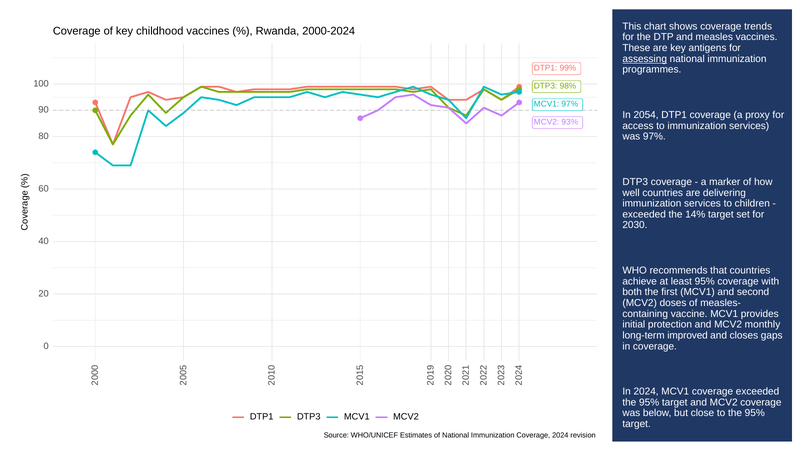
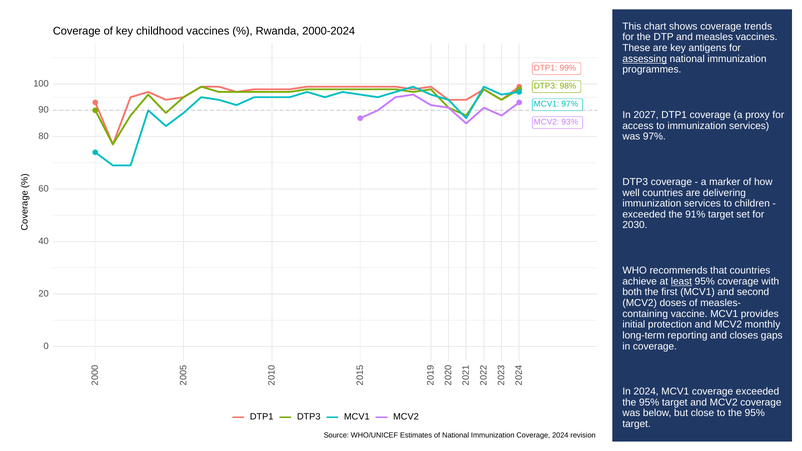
2054: 2054 -> 2027
14%: 14% -> 91%
least underline: none -> present
improved: improved -> reporting
